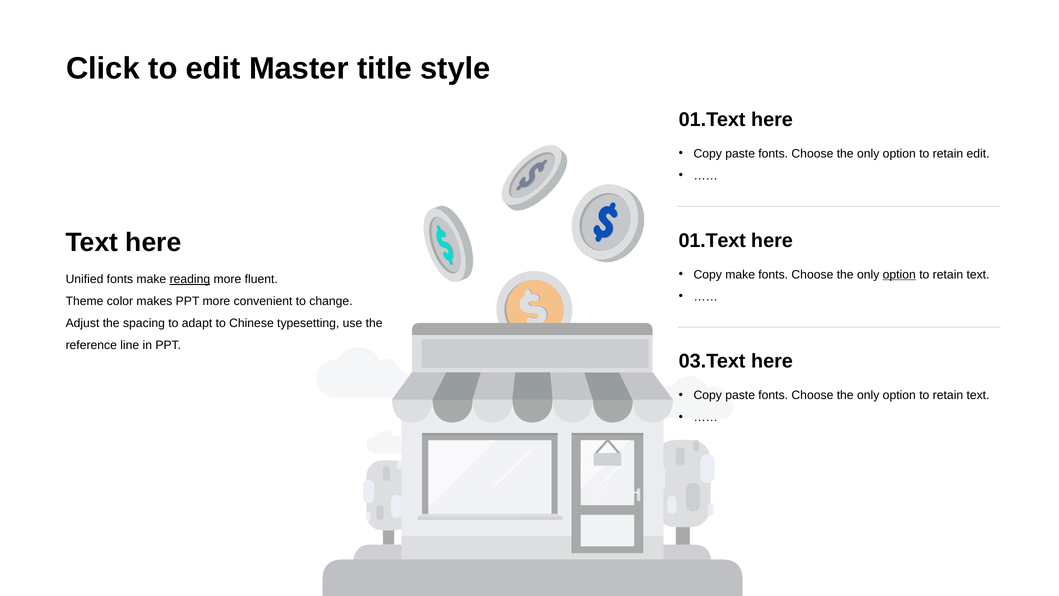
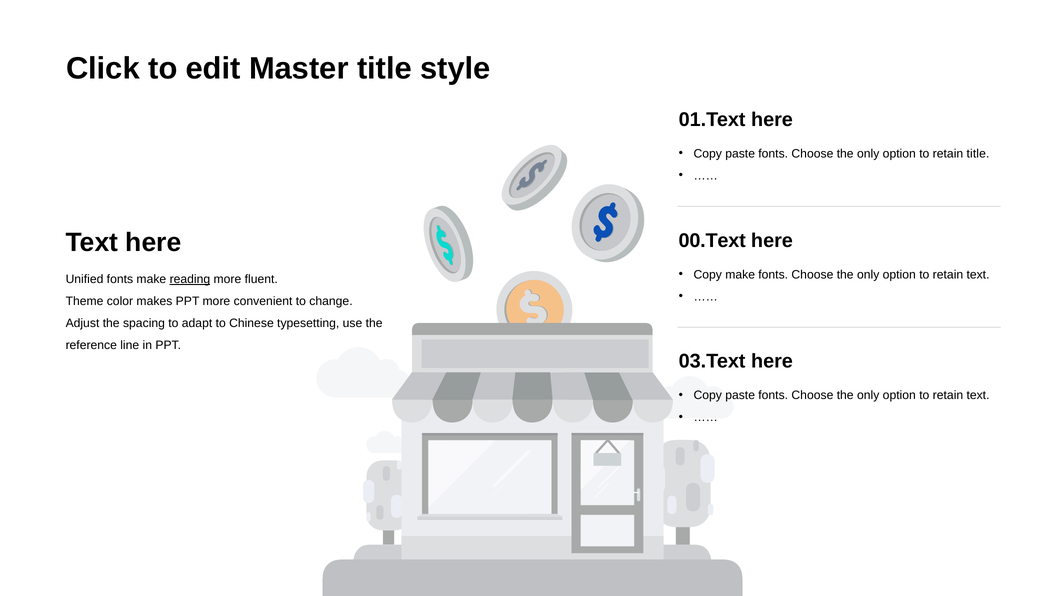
retain edit: edit -> title
01.Text at (712, 240): 01.Text -> 00.Text
option at (899, 274) underline: present -> none
